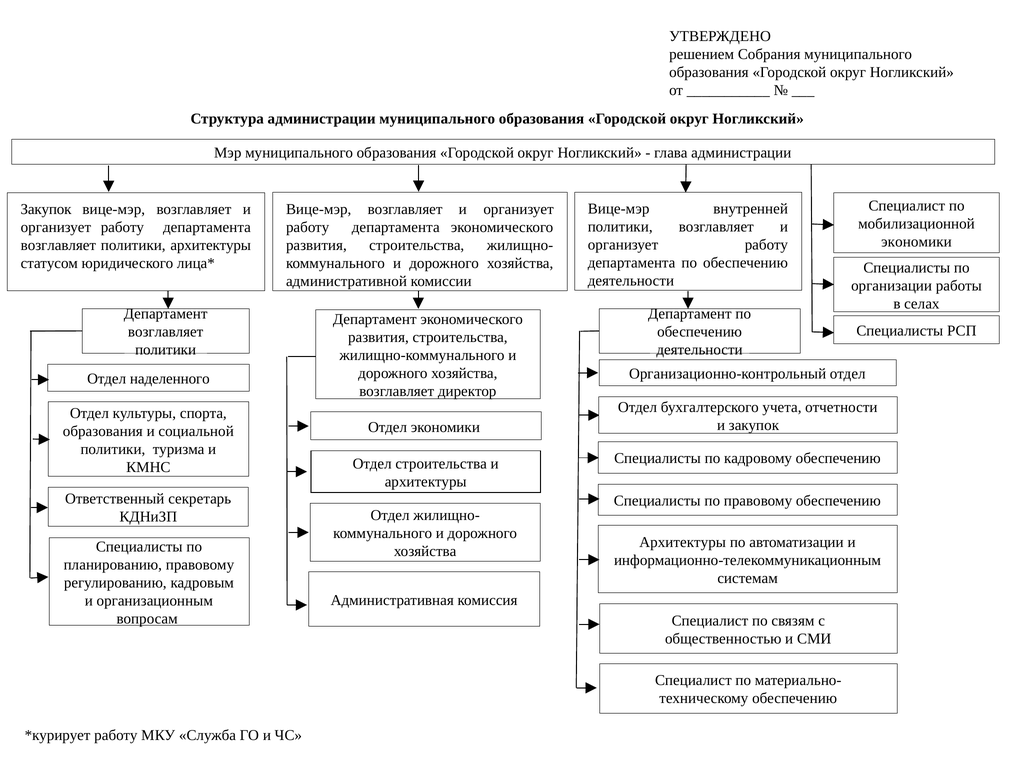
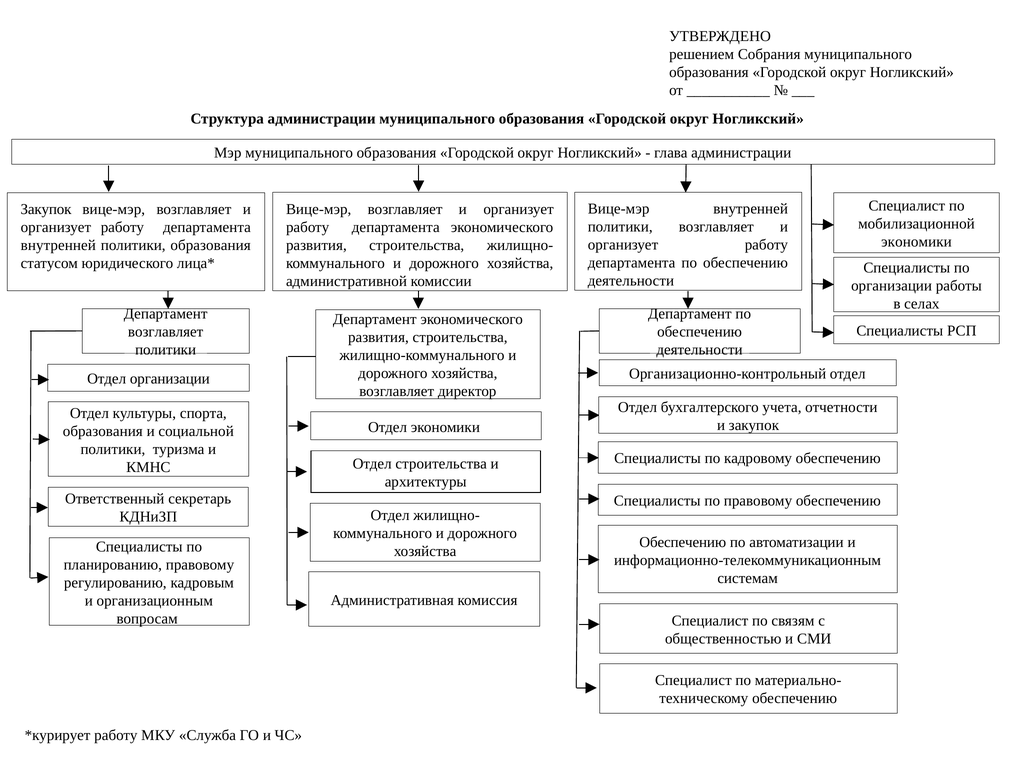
возглавляет at (58, 245): возглавляет -> внутренней
политики архитектуры: архитектуры -> образования
Отдел наделенного: наделенного -> организации
Архитектуры at (683, 542): Архитектуры -> Обеспечению
